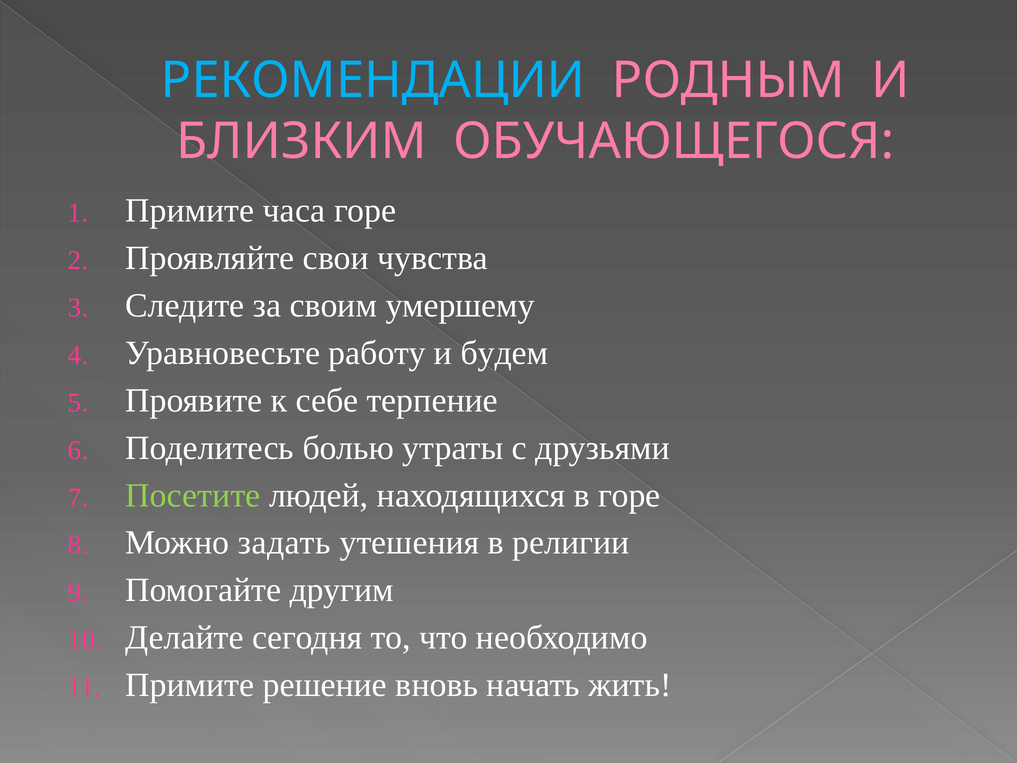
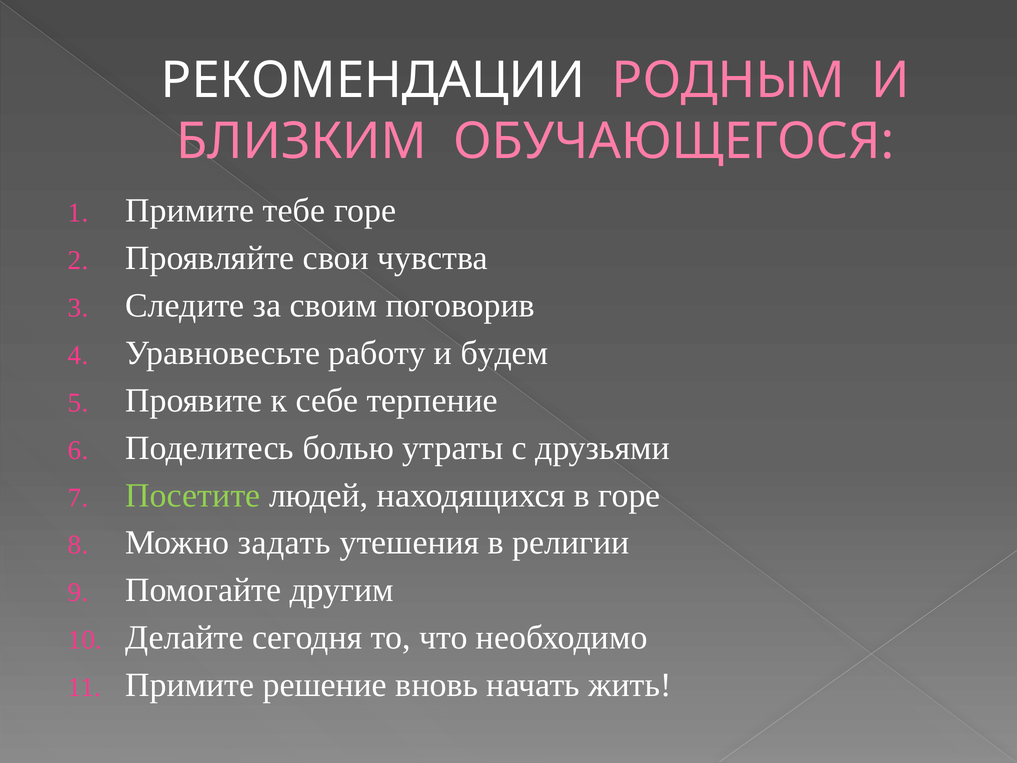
РЕКОМЕНДАЦИИ colour: light blue -> white
часа: часа -> тебе
умершему: умершему -> поговорив
